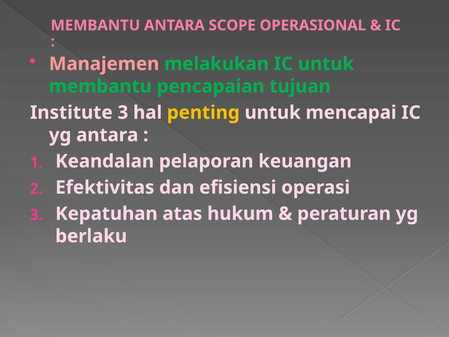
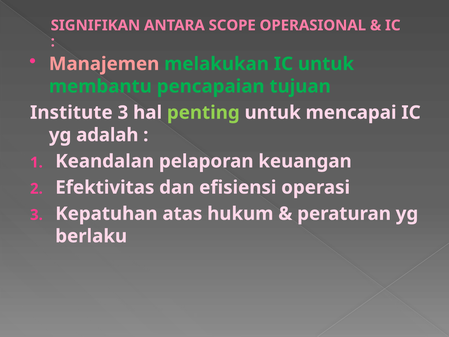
MEMBANTU at (95, 25): MEMBANTU -> SIGNIFIKAN
penting colour: yellow -> light green
yg antara: antara -> adalah
